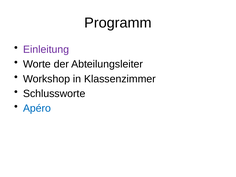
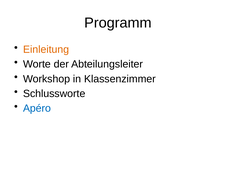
Einleitung colour: purple -> orange
